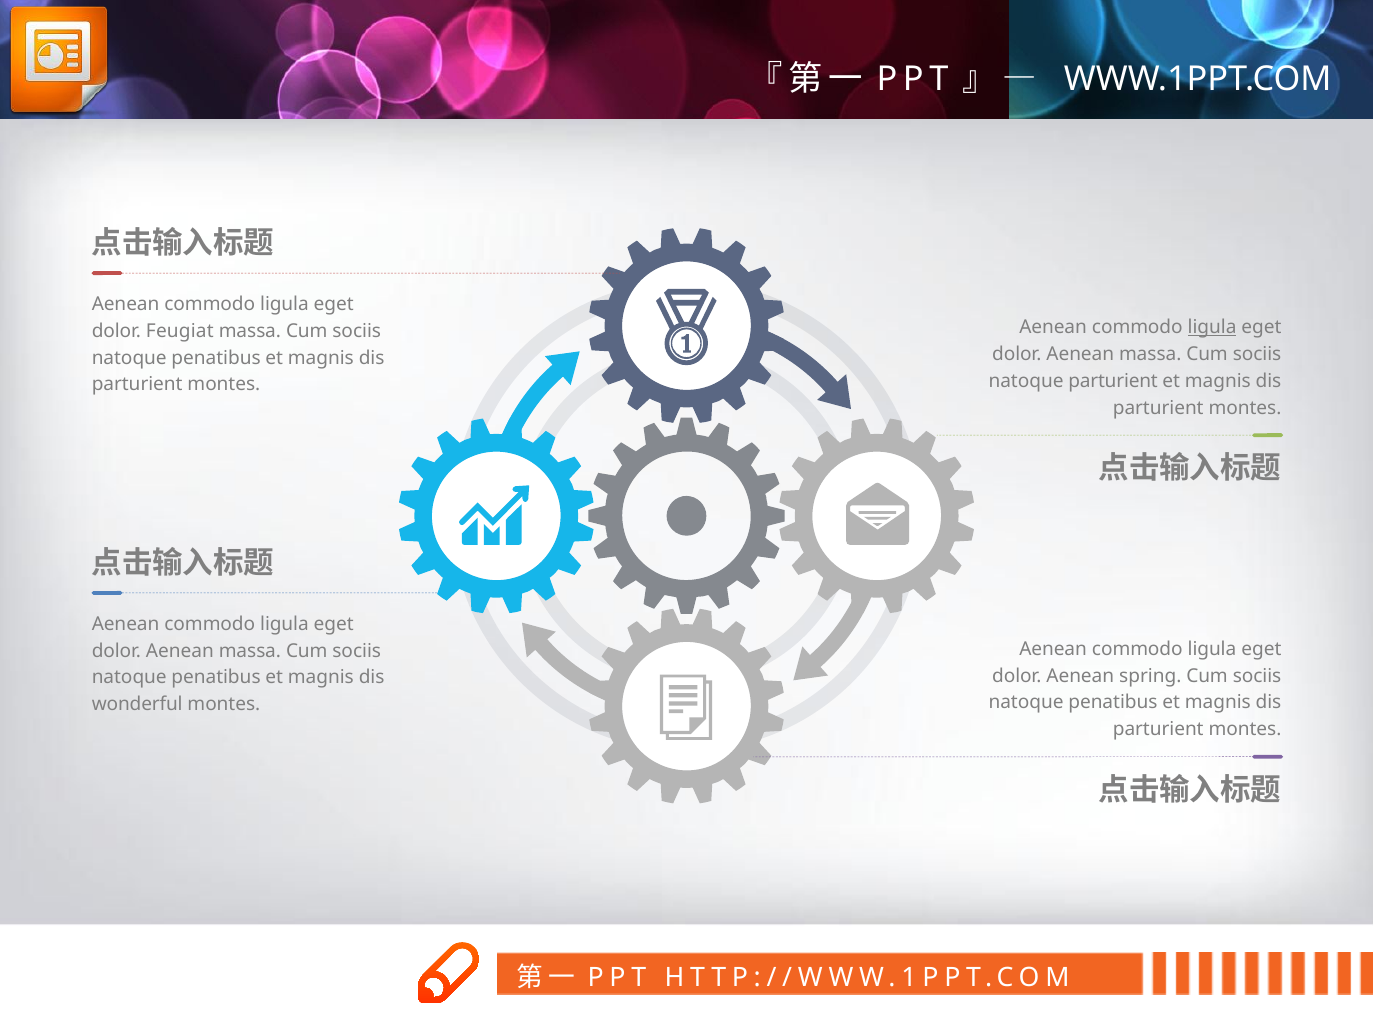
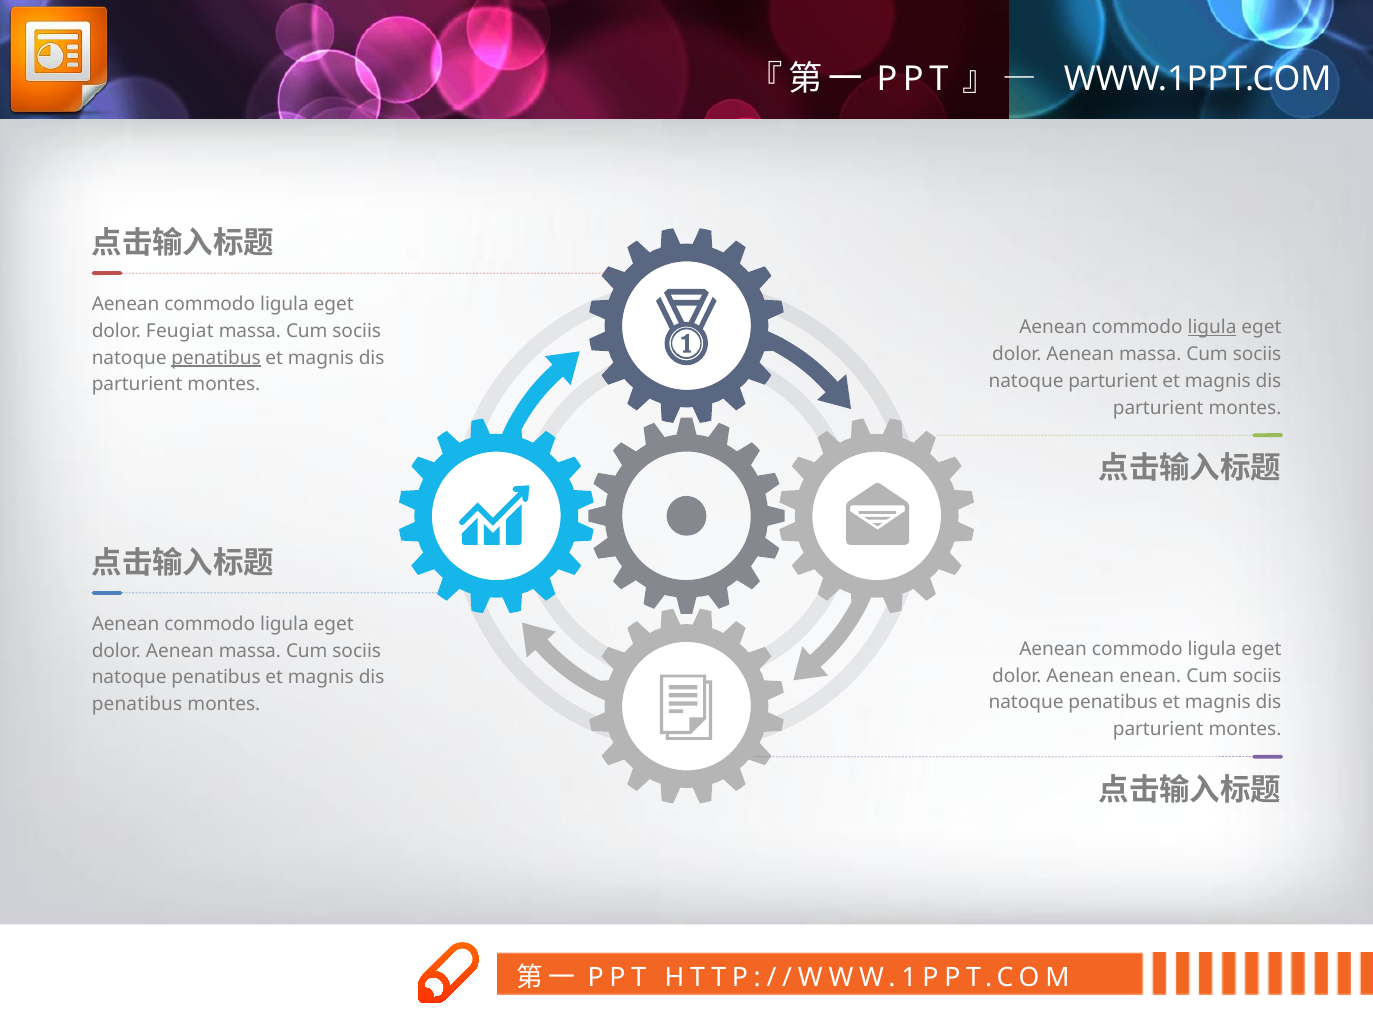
penatibus at (216, 358) underline: none -> present
spring: spring -> enean
wonderful at (137, 704): wonderful -> penatibus
